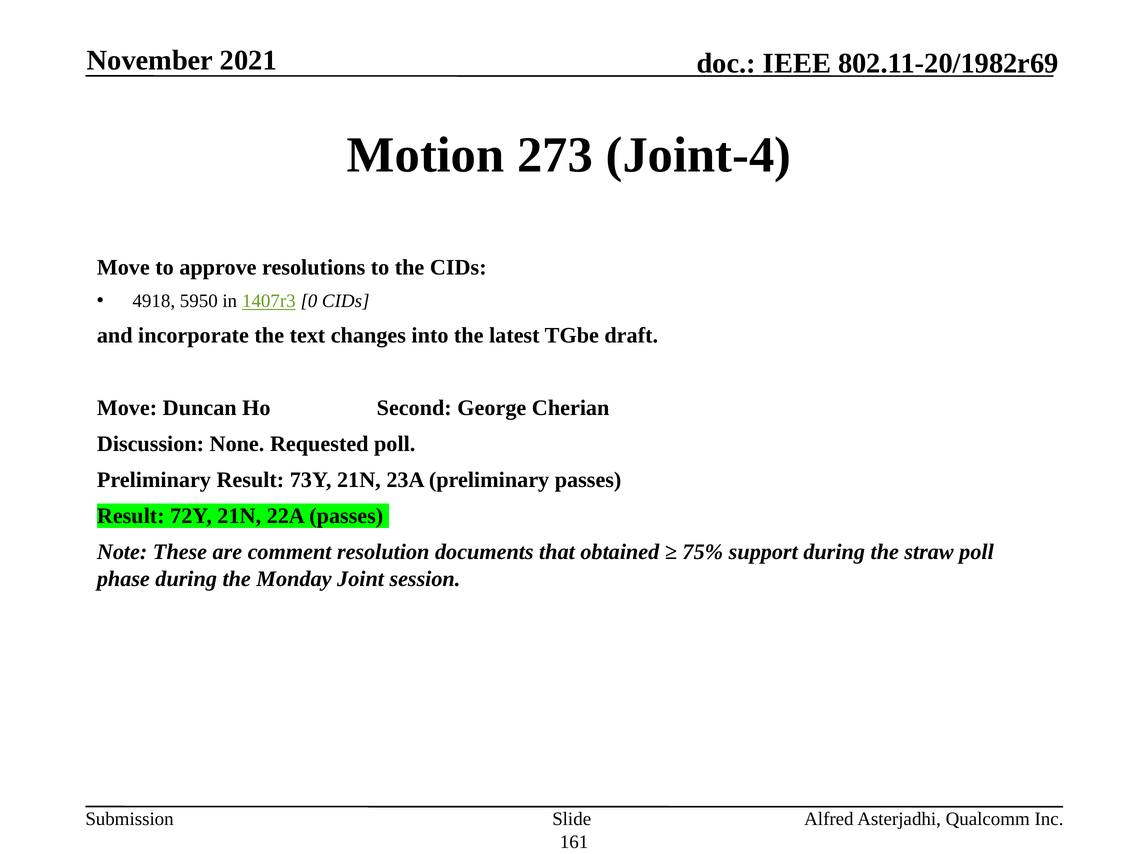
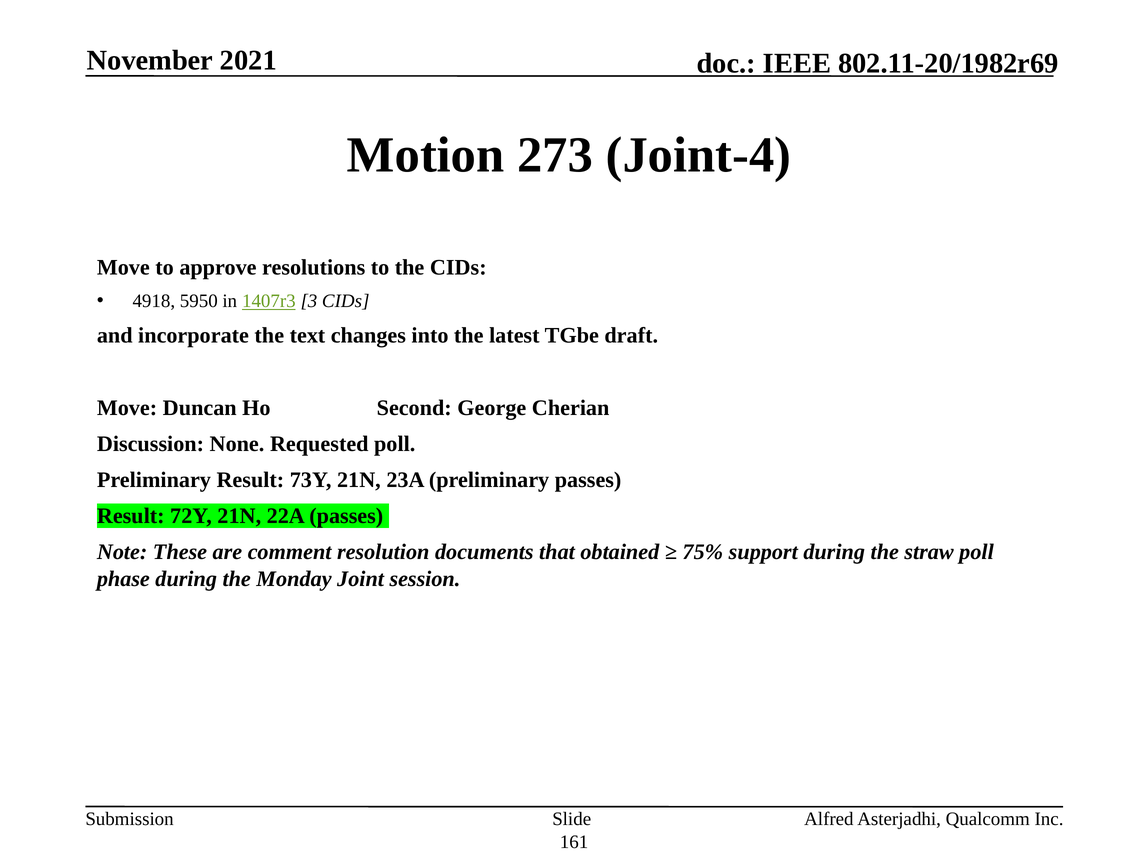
0: 0 -> 3
